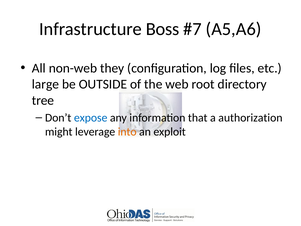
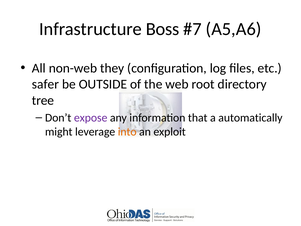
large: large -> safer
expose colour: blue -> purple
authorization: authorization -> automatically
